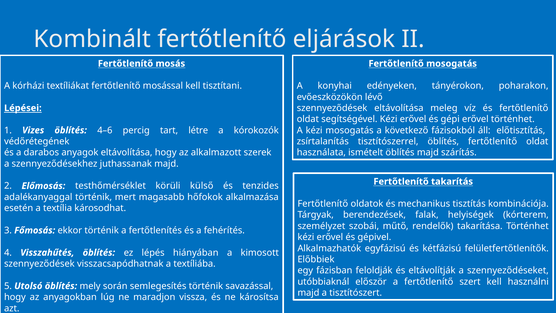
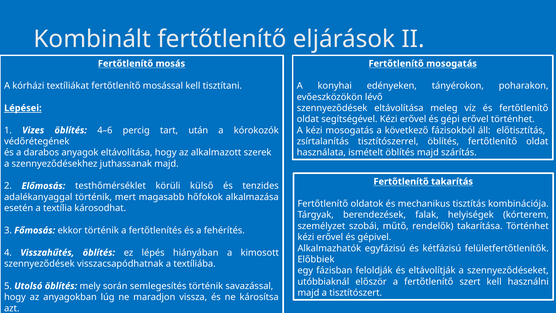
létre: létre -> után
